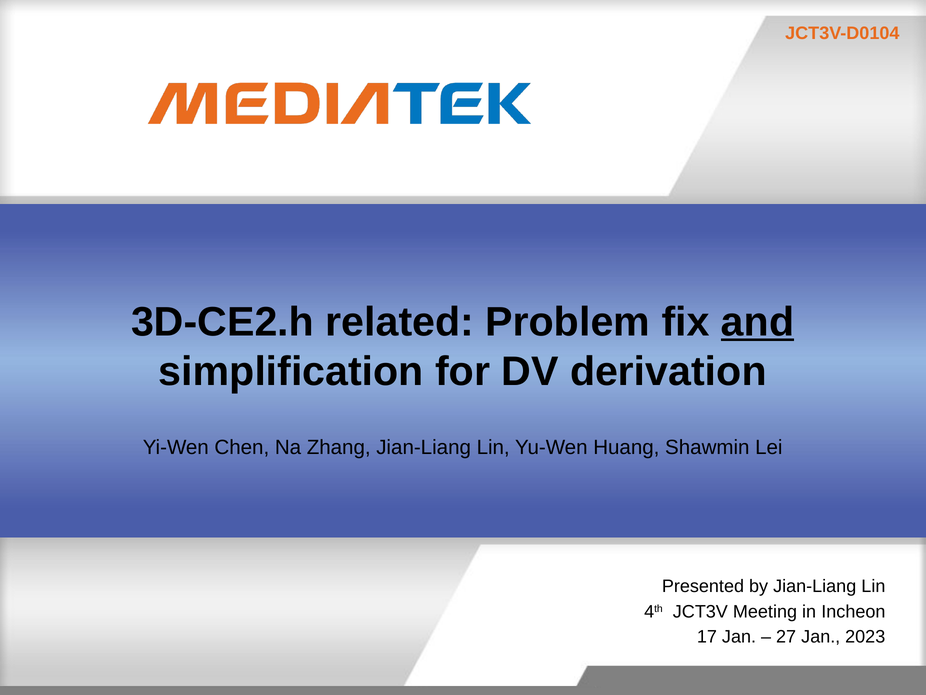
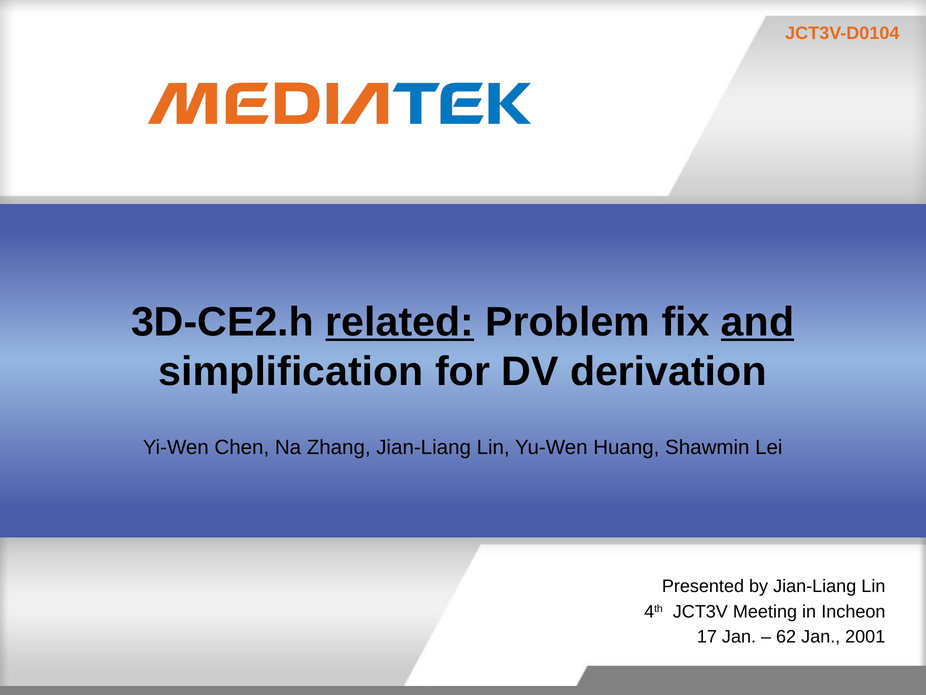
related underline: none -> present
27: 27 -> 62
2023: 2023 -> 2001
